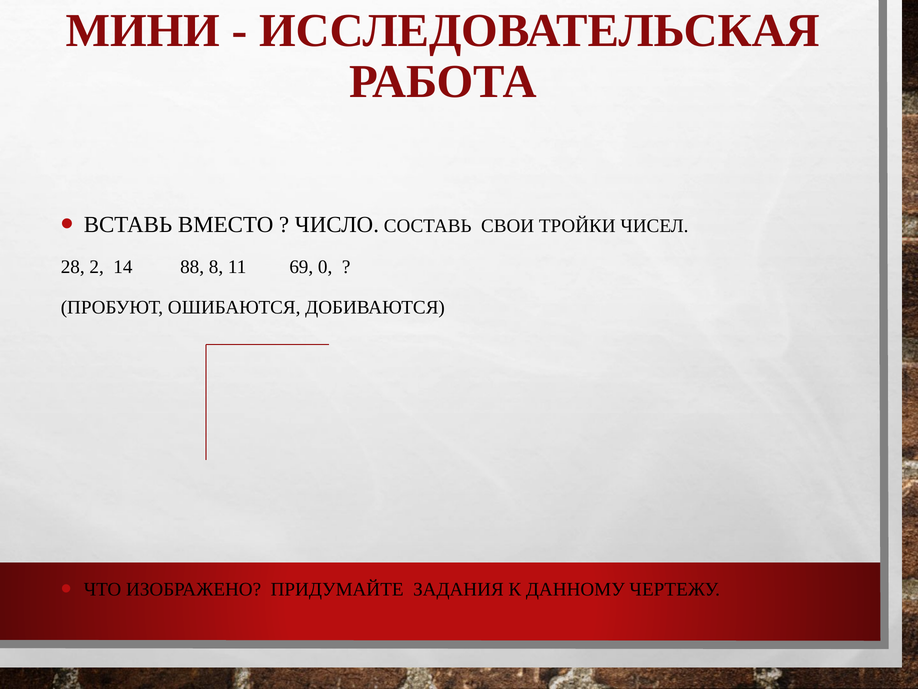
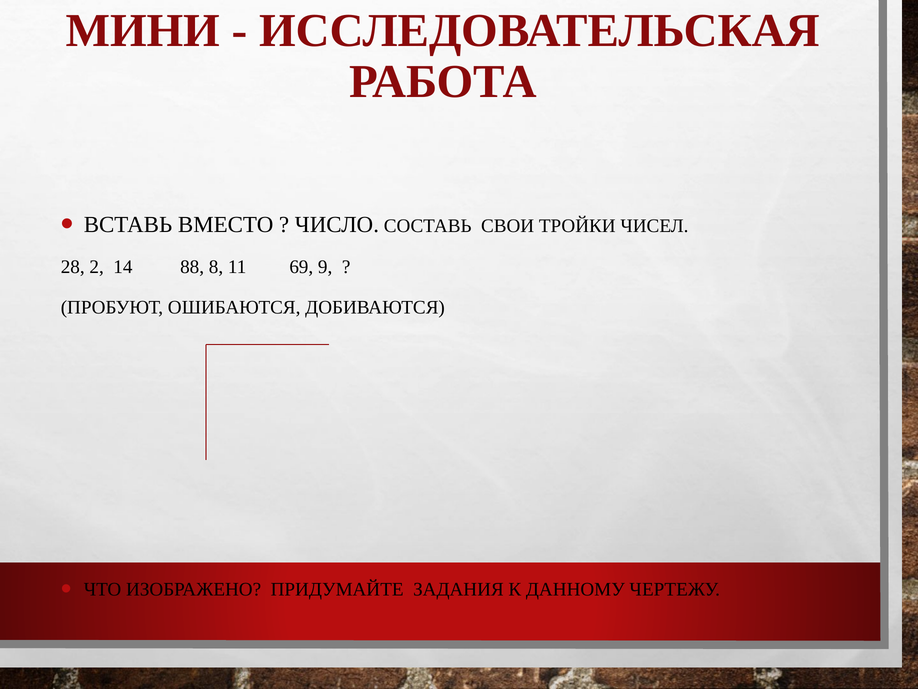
0: 0 -> 9
